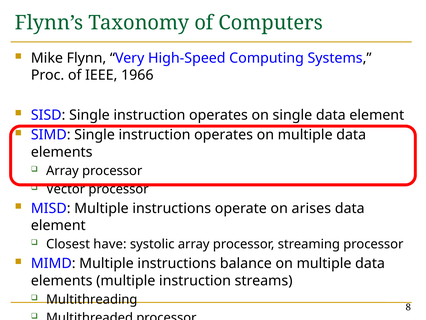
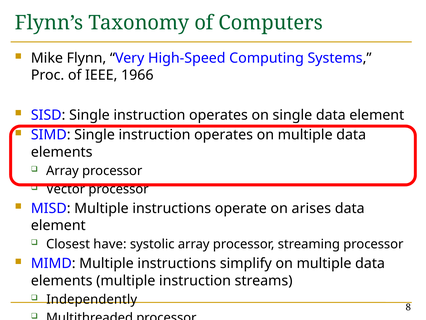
balance: balance -> simplify
Multithreading: Multithreading -> Independently
